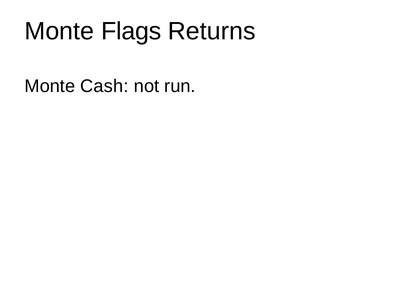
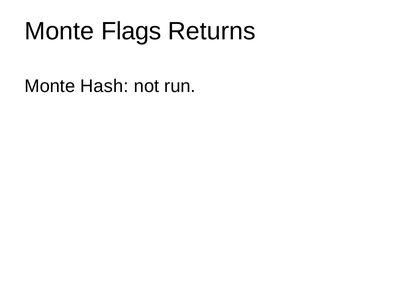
Cash: Cash -> Hash
